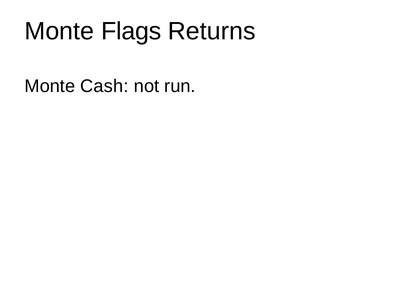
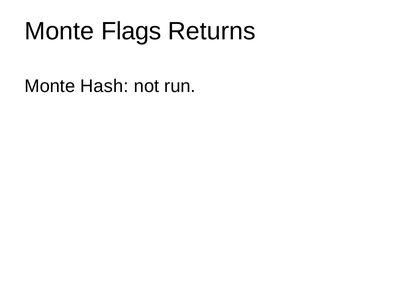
Cash: Cash -> Hash
